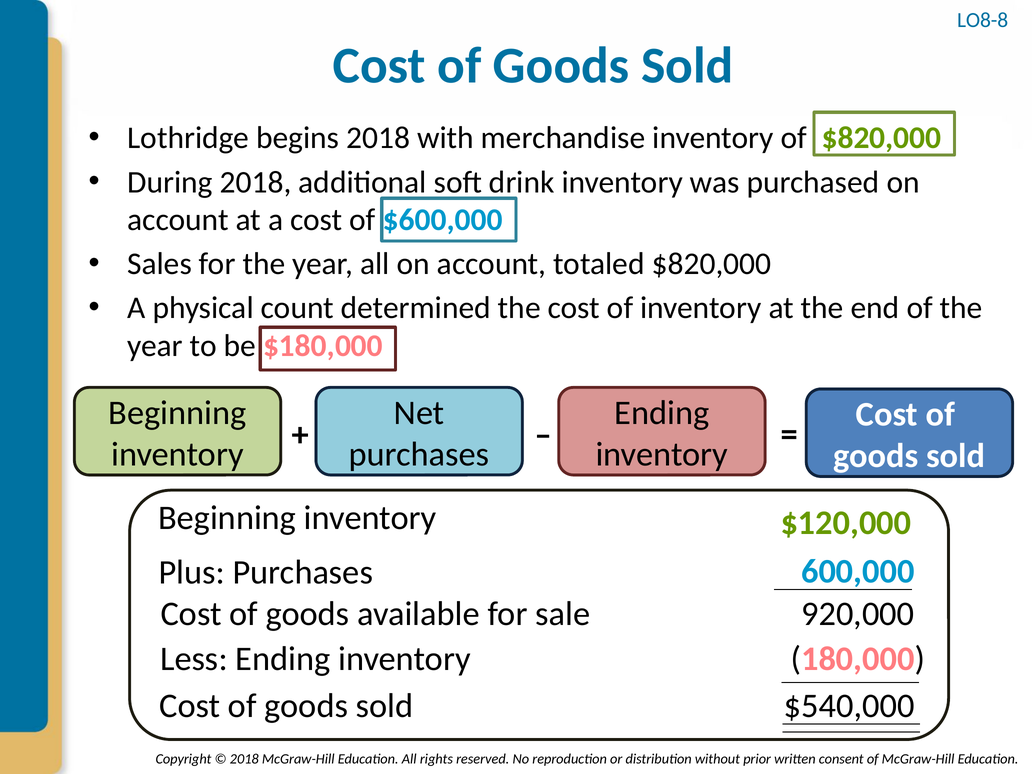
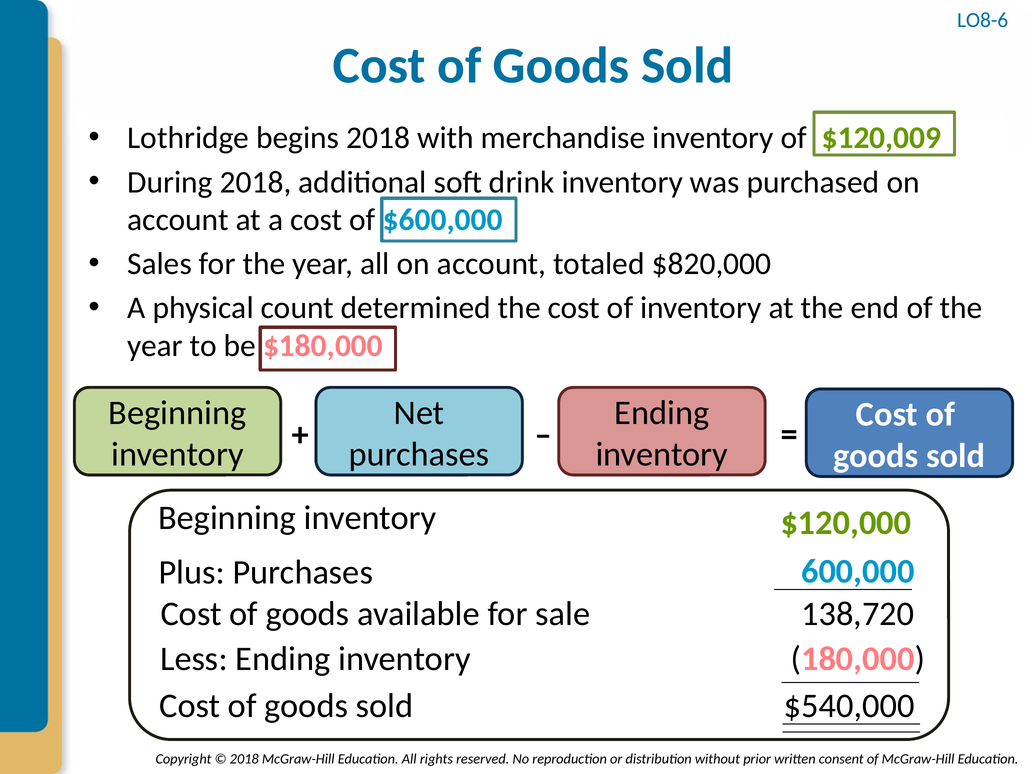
LO8-8: LO8-8 -> LO8-6
of $820,000: $820,000 -> $120,009
920,000: 920,000 -> 138,720
